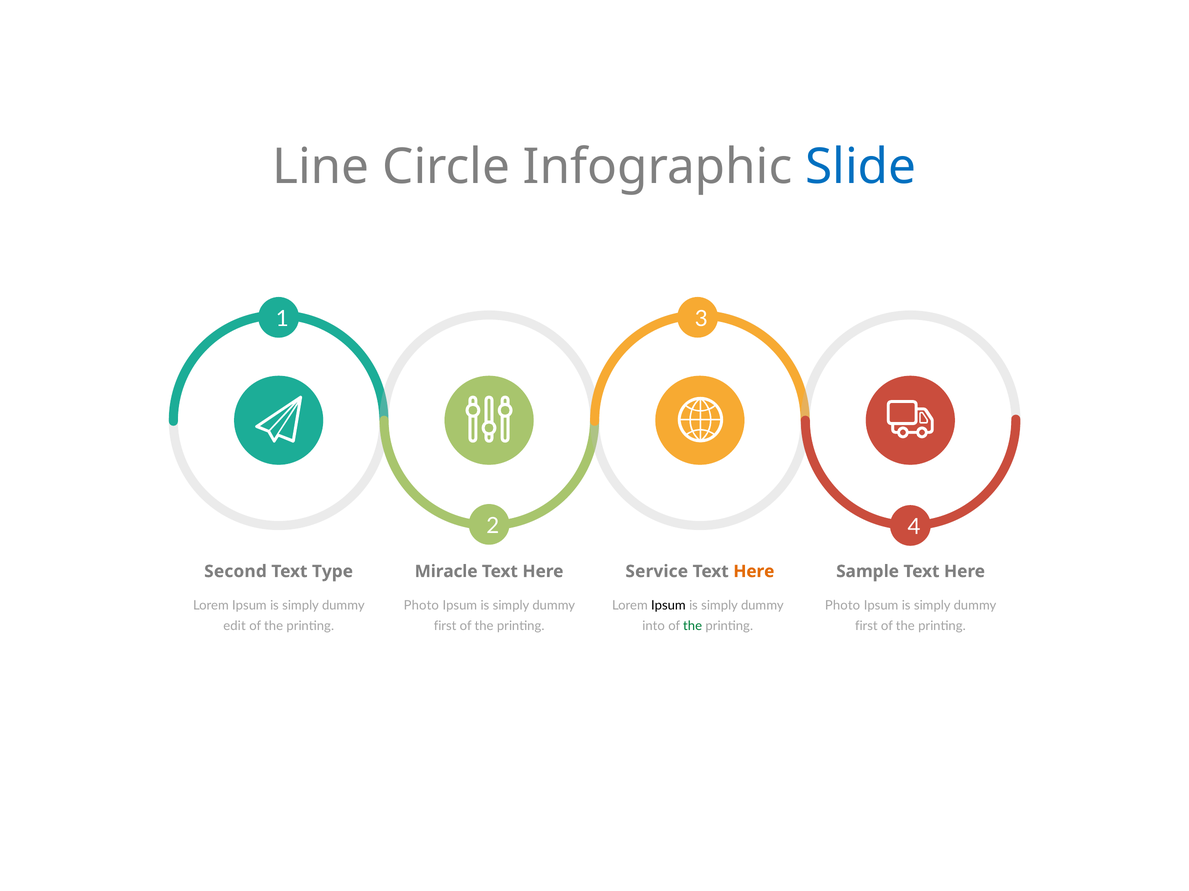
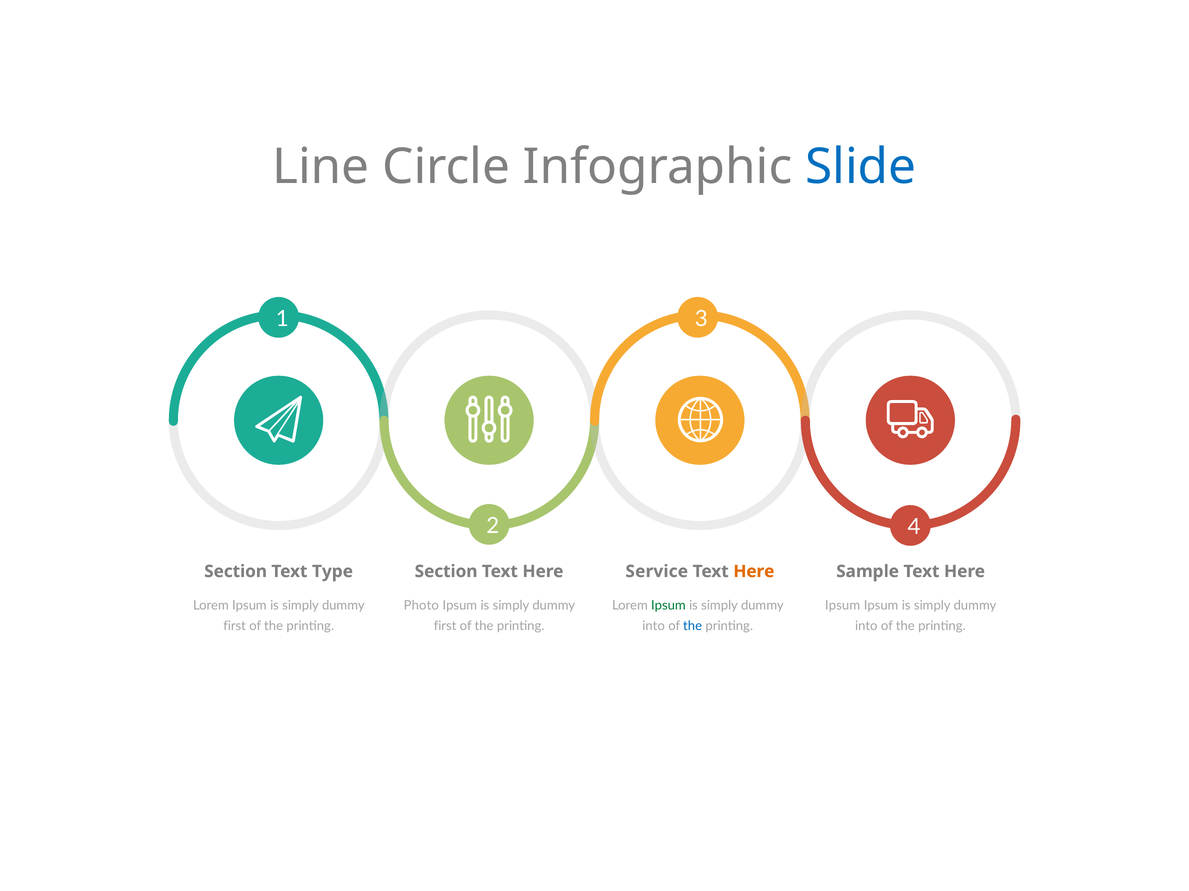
Second at (235, 572): Second -> Section
Miracle at (446, 572): Miracle -> Section
Ipsum at (668, 606) colour: black -> green
Photo at (843, 606): Photo -> Ipsum
edit at (234, 626): edit -> first
the at (693, 626) colour: green -> blue
first at (866, 626): first -> into
